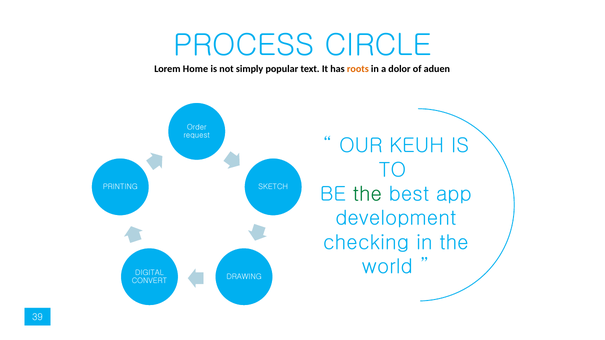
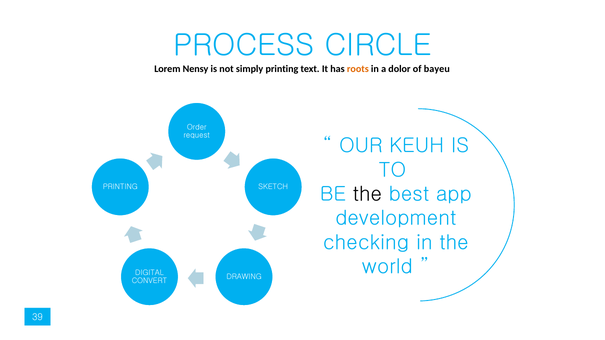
Home: Home -> Nensy
simply popular: popular -> printing
aduen: aduen -> bayeu
the at (367, 194) colour: green -> black
